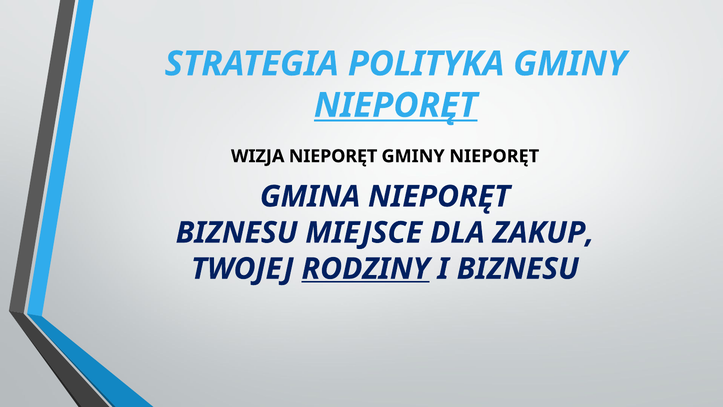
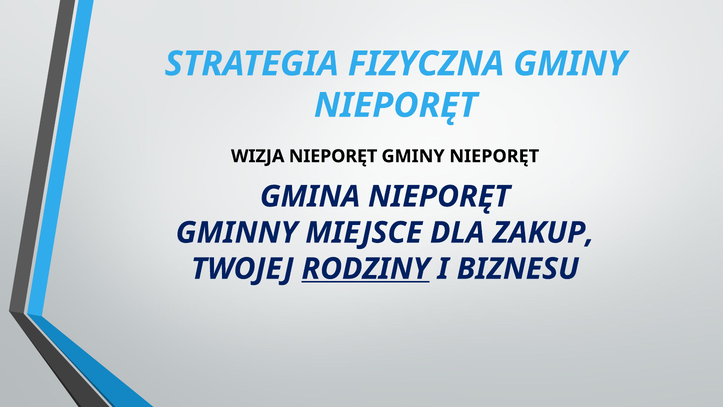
POLITYKA: POLITYKA -> FIZYCZNA
NIEPORĘT at (396, 105) underline: present -> none
BIZNESU at (237, 233): BIZNESU -> GMINNY
